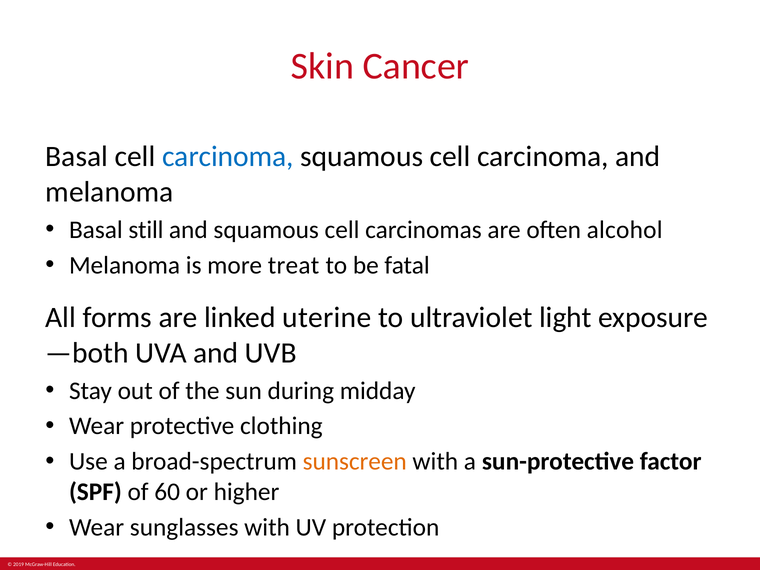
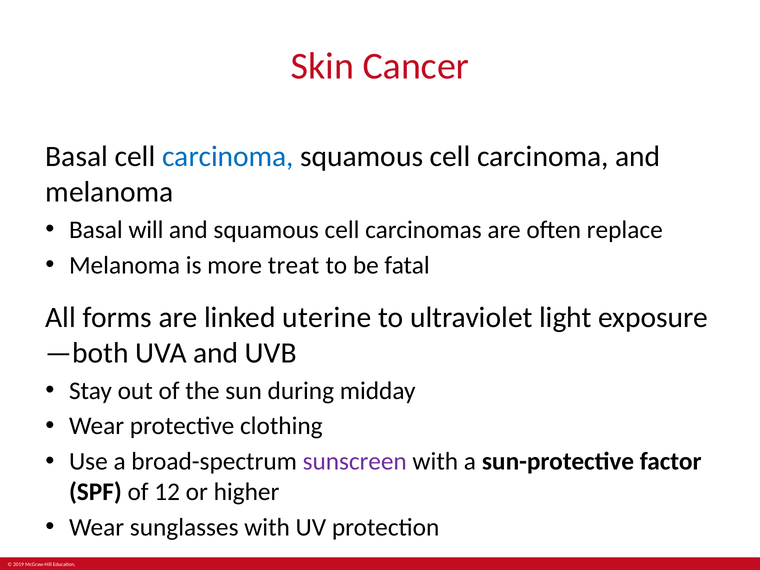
still: still -> will
alcohol: alcohol -> replace
sunscreen colour: orange -> purple
60: 60 -> 12
